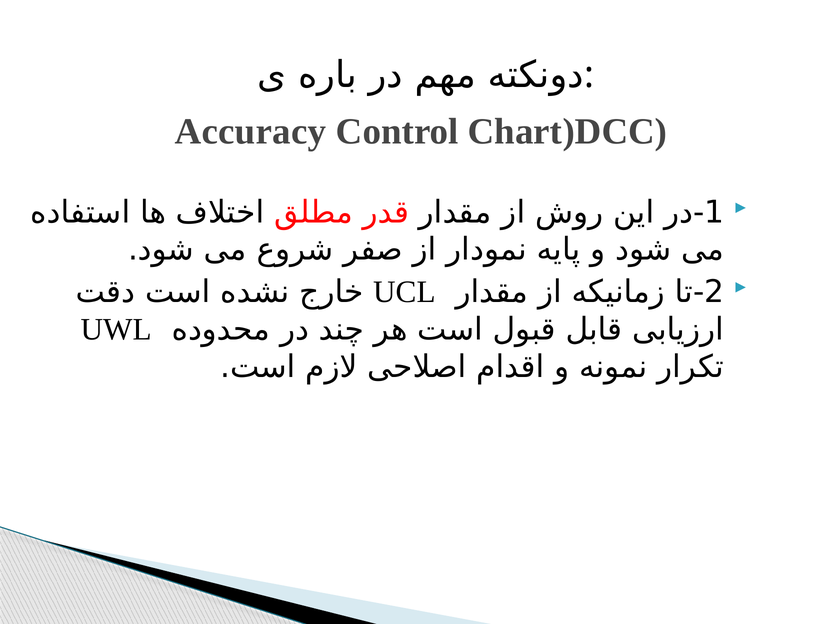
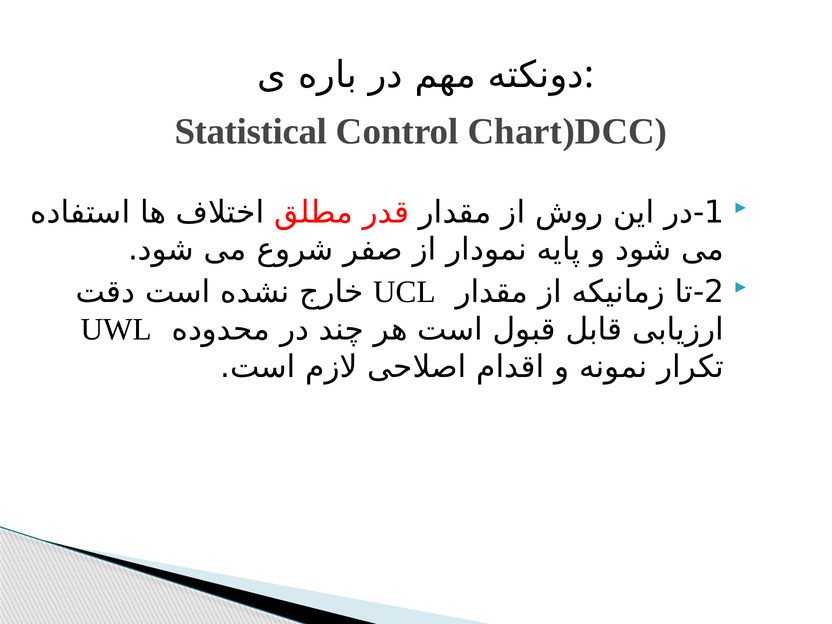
Accuracy: Accuracy -> Statistical
